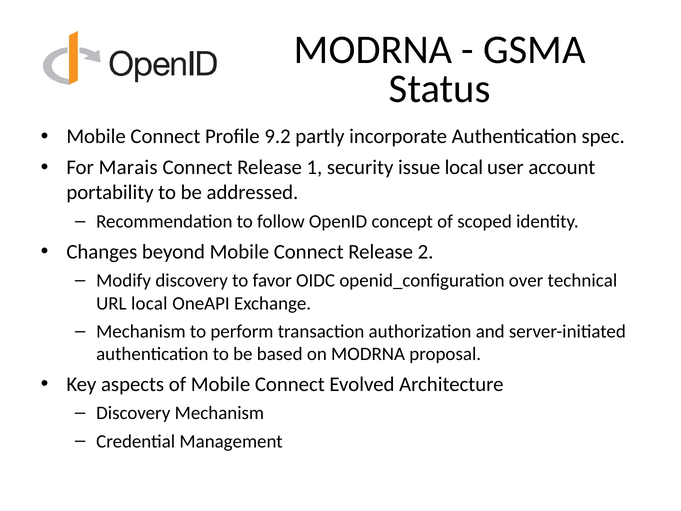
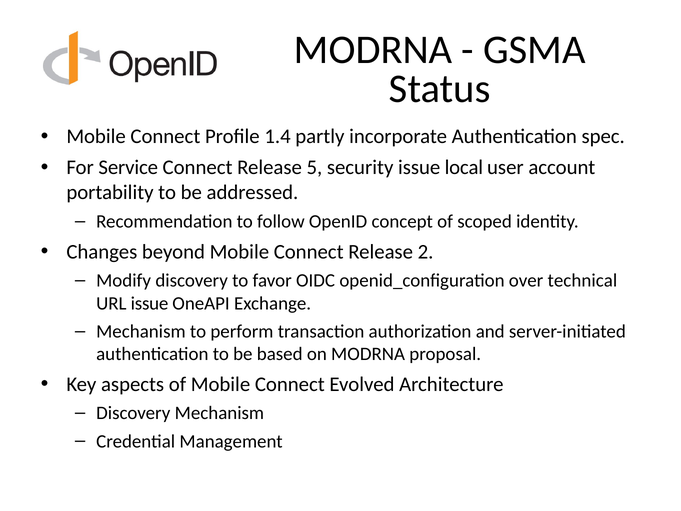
9.2: 9.2 -> 1.4
Marais: Marais -> Service
1: 1 -> 5
URL local: local -> issue
